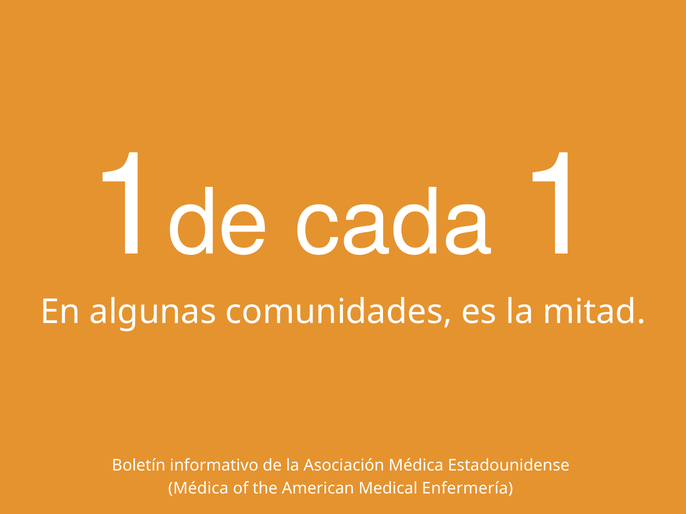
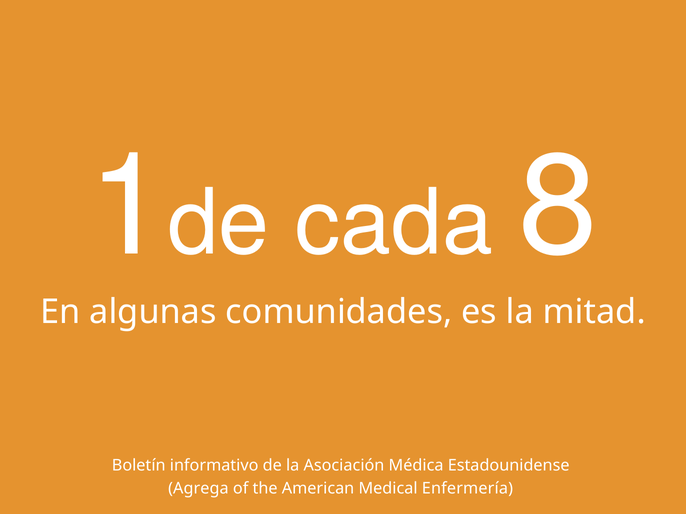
cada 1: 1 -> 8
Médica at (198, 489): Médica -> Agrega
